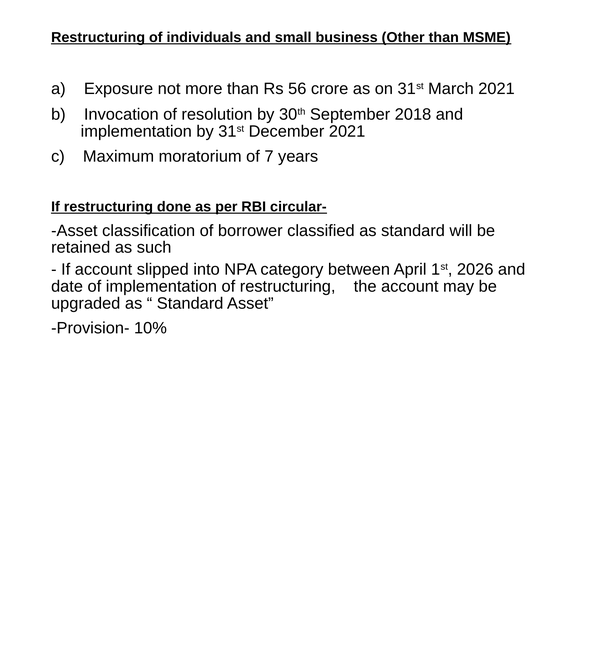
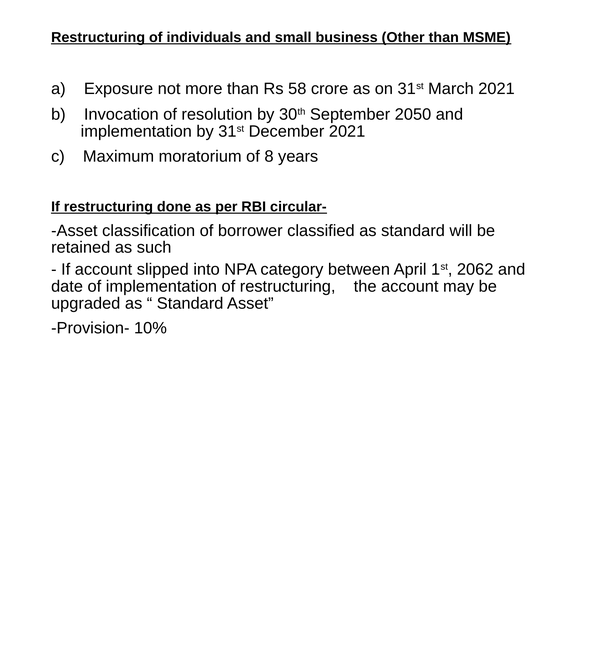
56: 56 -> 58
2018: 2018 -> 2050
7: 7 -> 8
2026: 2026 -> 2062
